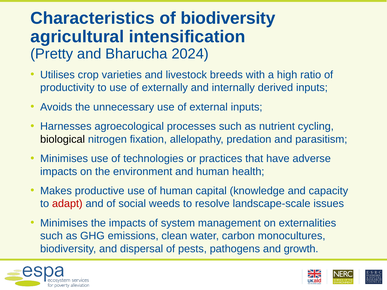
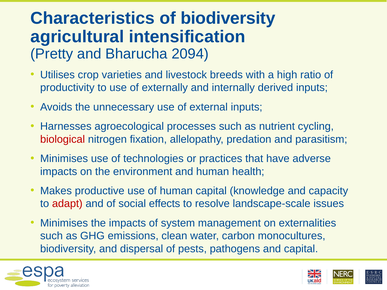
2024: 2024 -> 2094
biological colour: black -> red
weeds: weeds -> effects
and growth: growth -> capital
